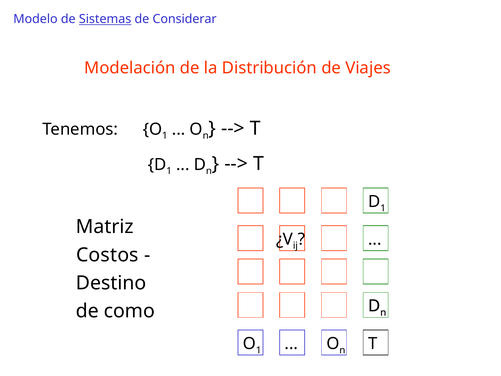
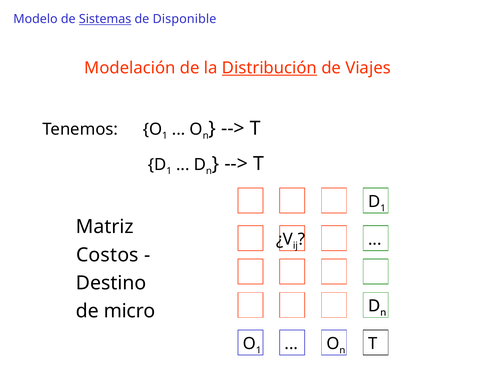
Considerar: Considerar -> Disponible
Distribución underline: none -> present
como: como -> micro
